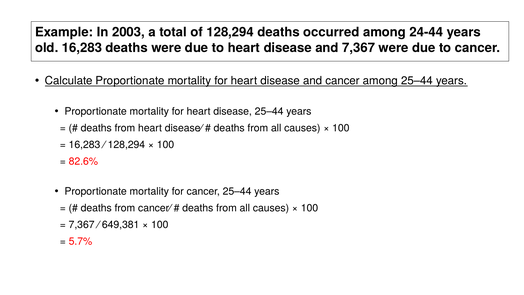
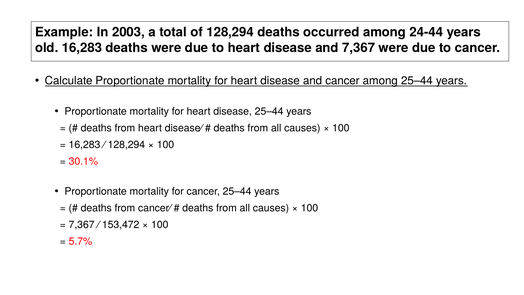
82.6%: 82.6% -> 30.1%
649,381: 649,381 -> 153,472
